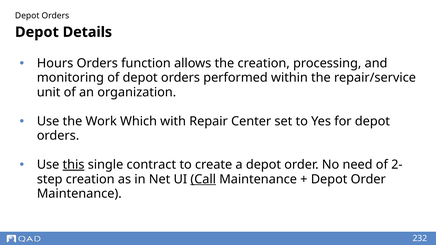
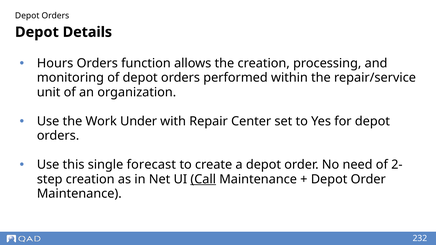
Which: Which -> Under
this underline: present -> none
contract: contract -> forecast
